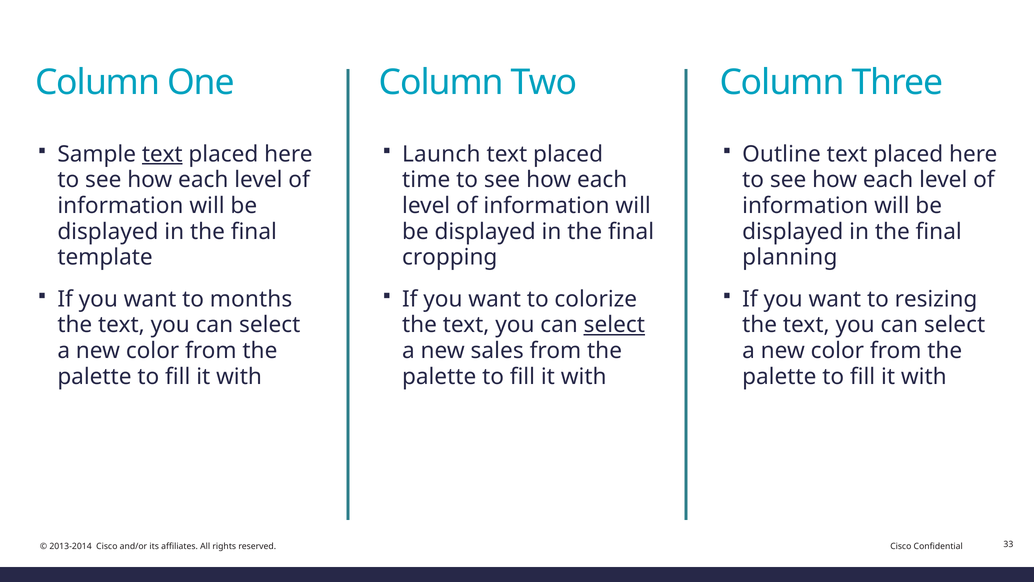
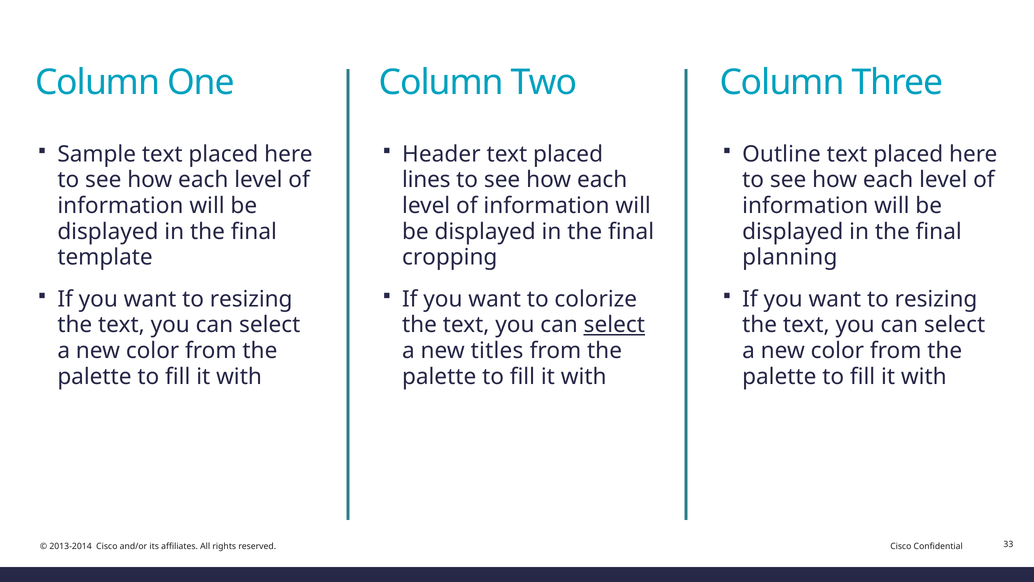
text at (162, 154) underline: present -> none
Launch: Launch -> Header
time: time -> lines
months at (251, 299): months -> resizing
sales: sales -> titles
